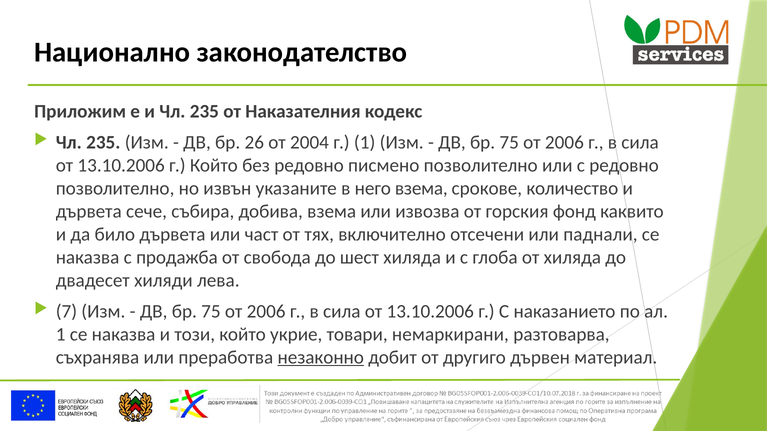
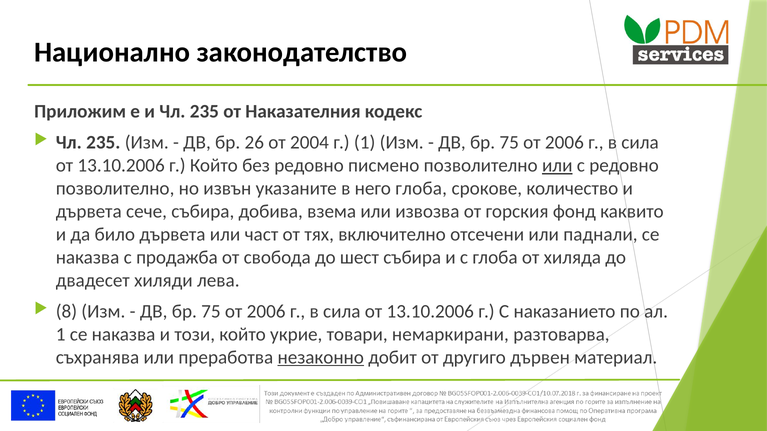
или at (557, 166) underline: none -> present
него взема: взема -> глоба
шест хиляда: хиляда -> събира
7: 7 -> 8
